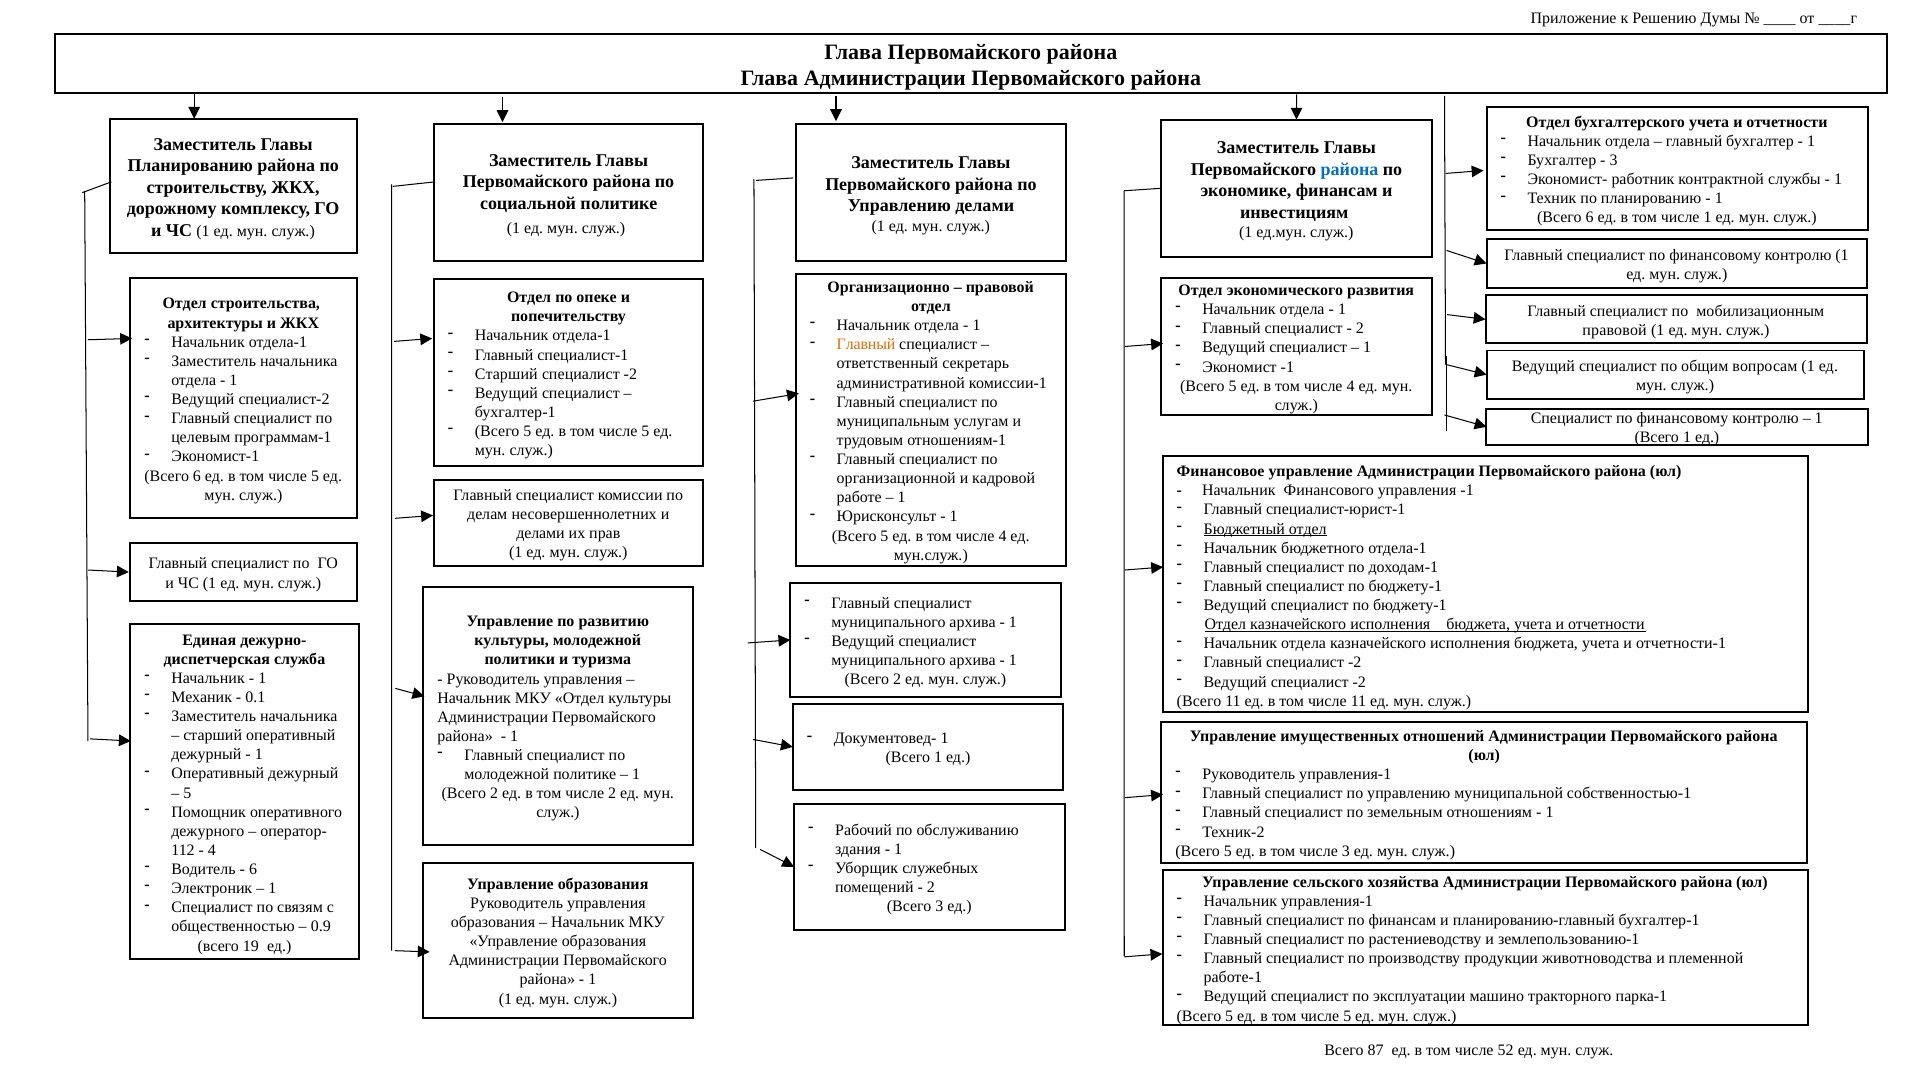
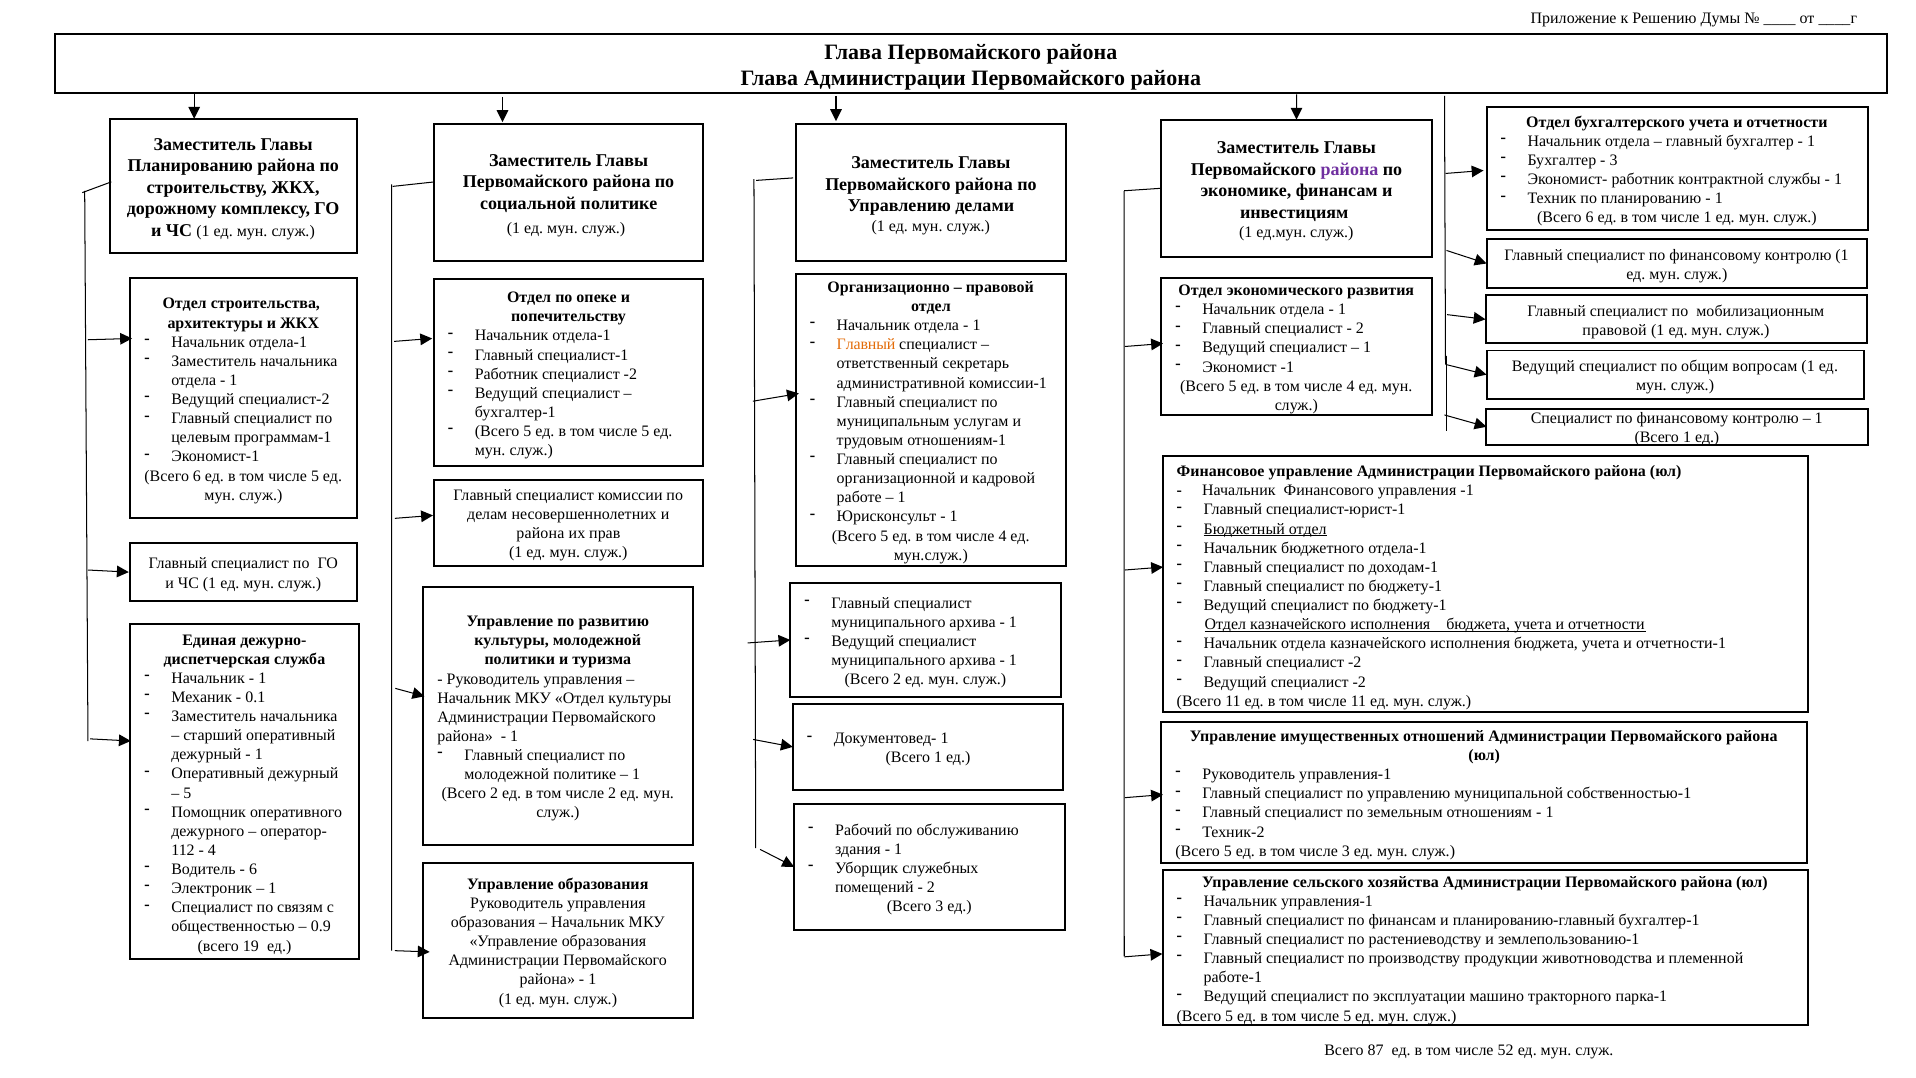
района at (1350, 169) colour: blue -> purple
Старший at (506, 374): Старший -> Работник
делами at (541, 533): делами -> района
